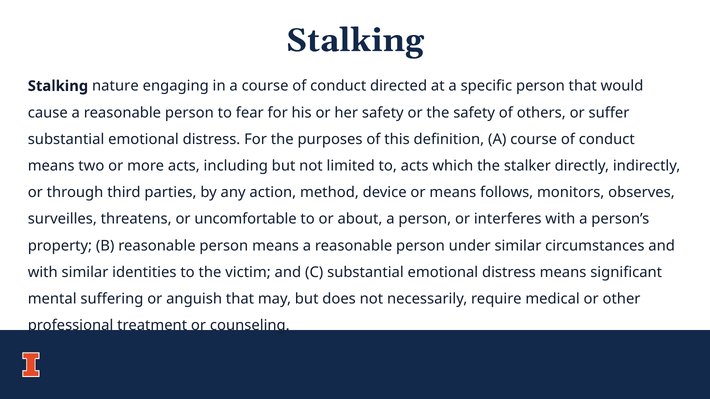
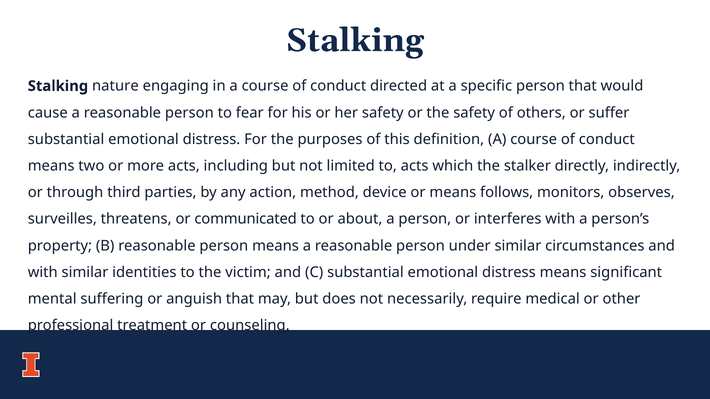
uncomfortable: uncomfortable -> communicated
